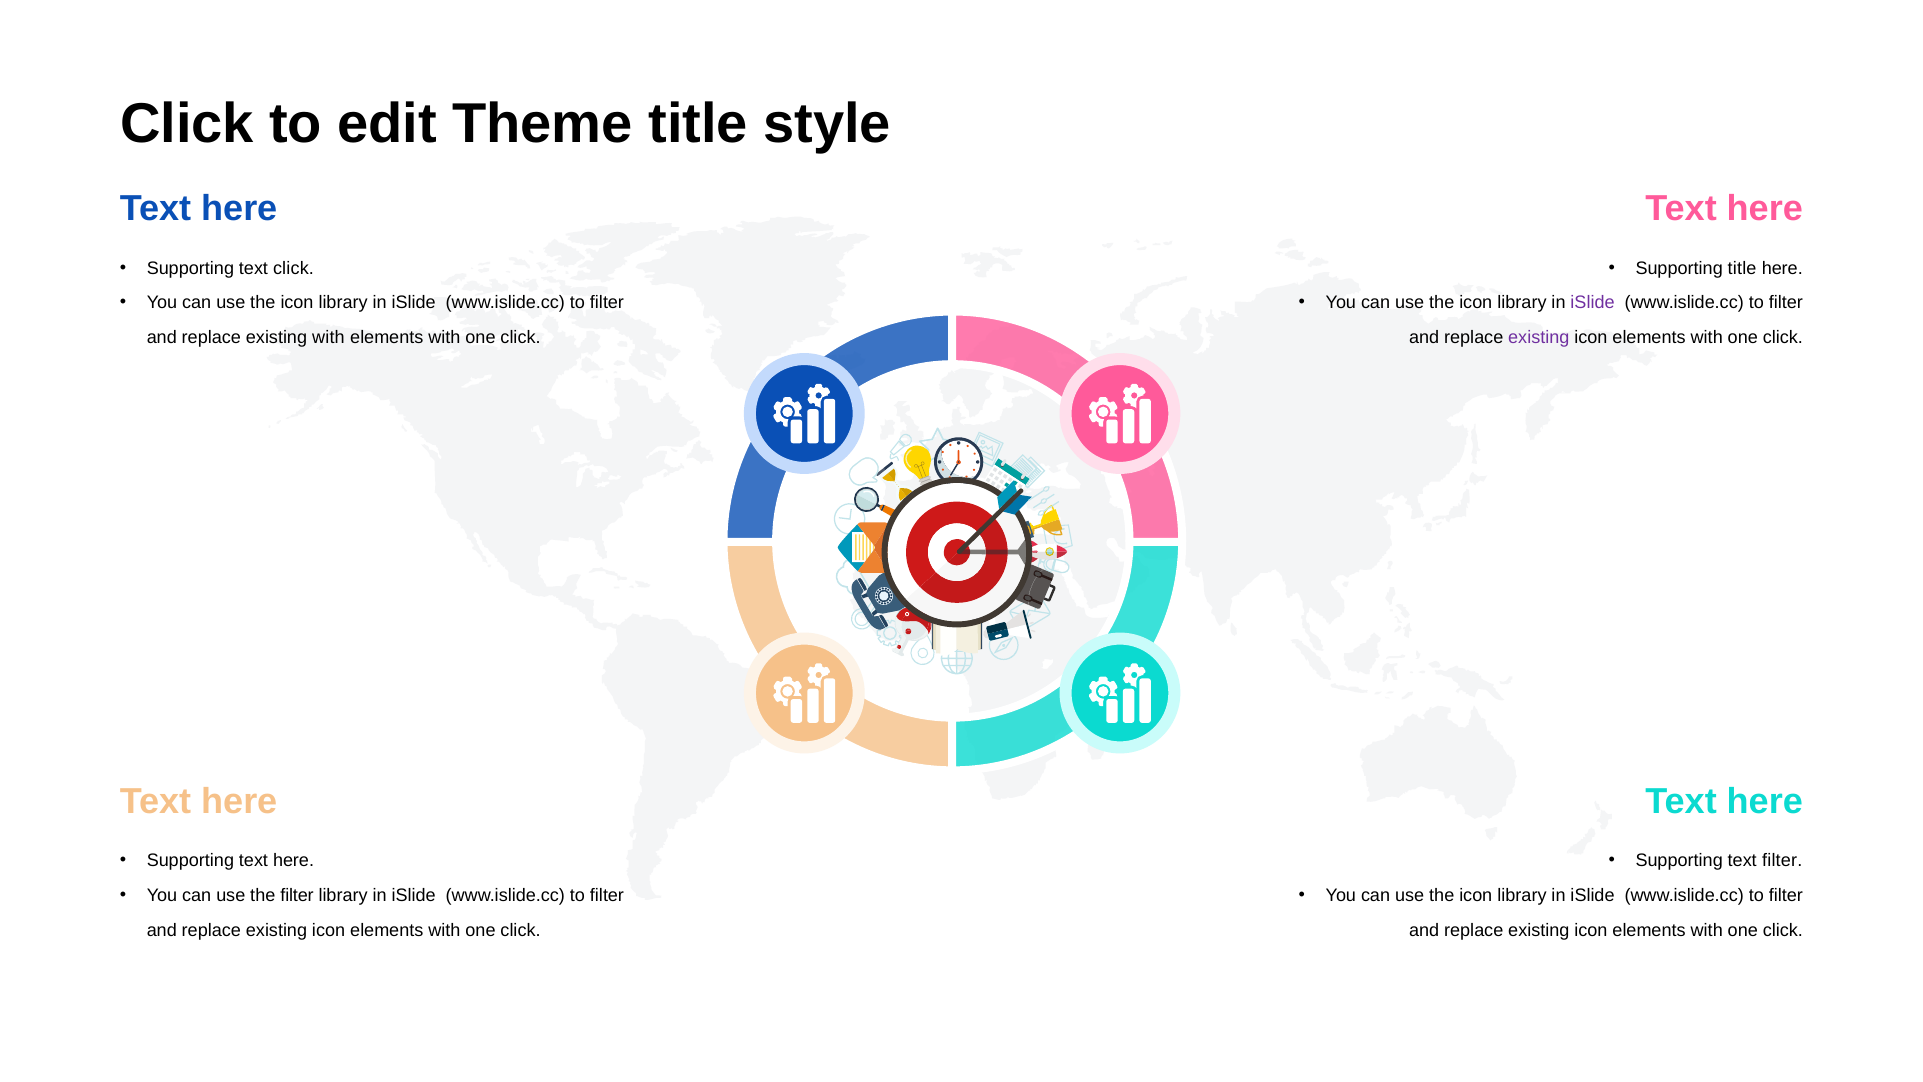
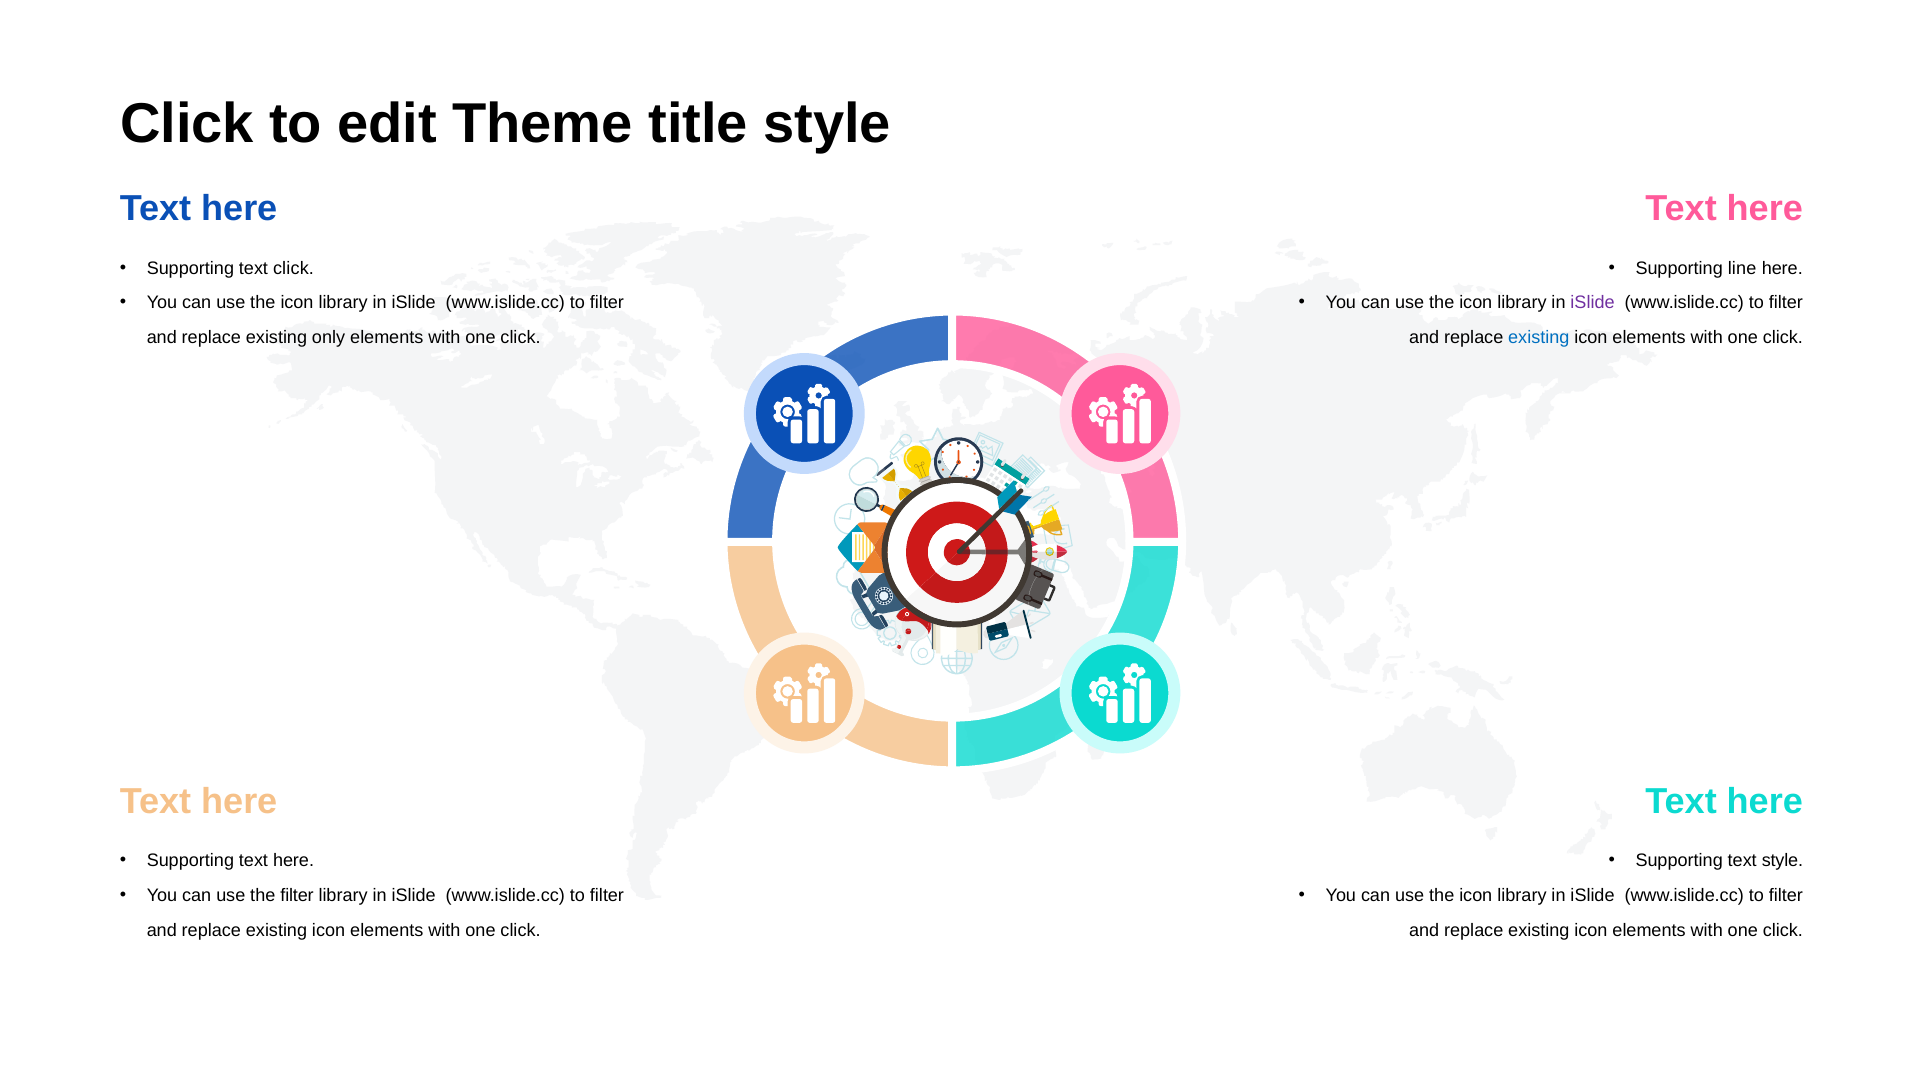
Supporting title: title -> line
existing with: with -> only
existing at (1539, 337) colour: purple -> blue
text filter: filter -> style
